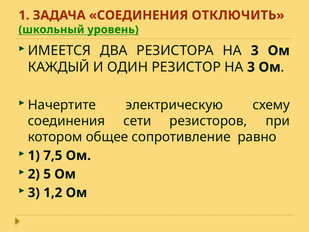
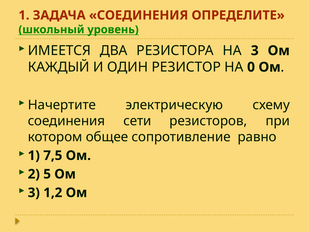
ОТКЛЮЧИТЬ: ОТКЛЮЧИТЬ -> ОПРЕДЕЛИТЕ
РЕЗИСТОР НА 3: 3 -> 0
